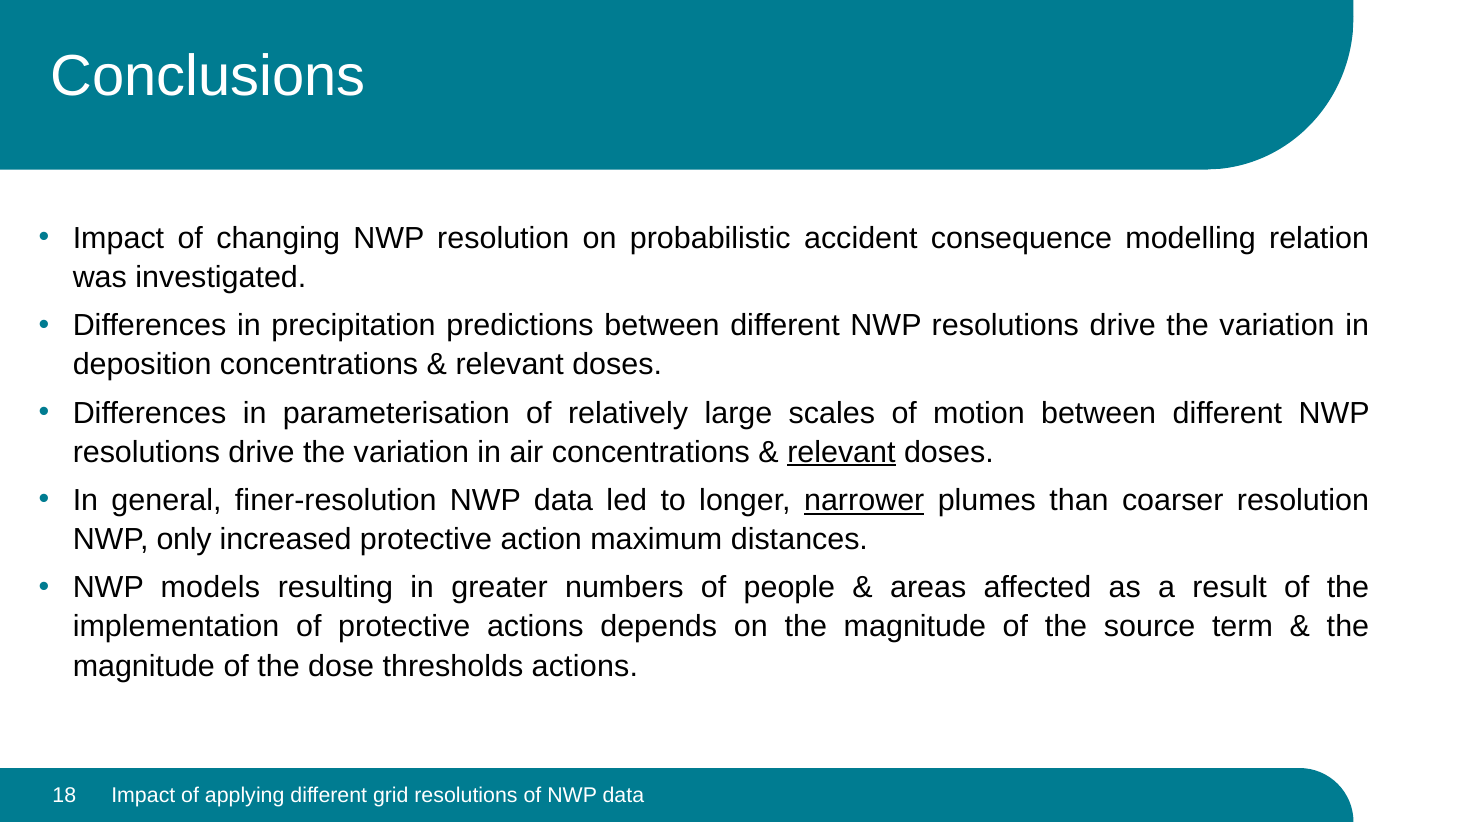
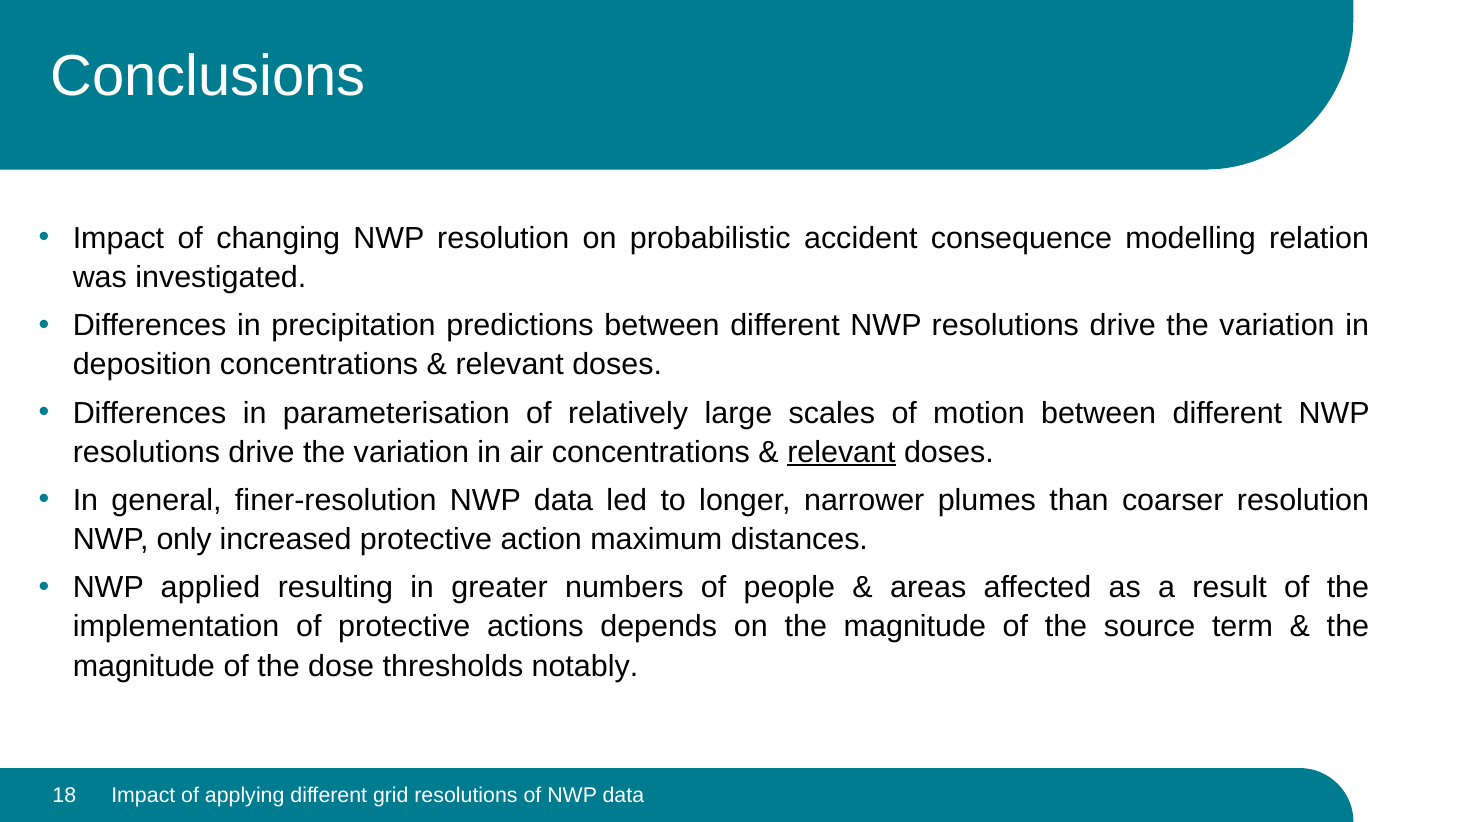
narrower underline: present -> none
models: models -> applied
thresholds actions: actions -> notably
